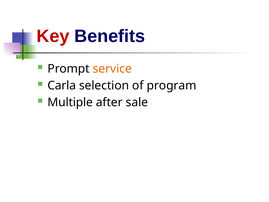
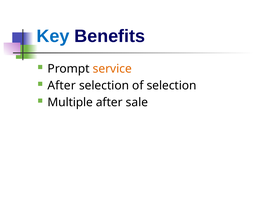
Key colour: red -> blue
Carla at (62, 85): Carla -> After
of program: program -> selection
